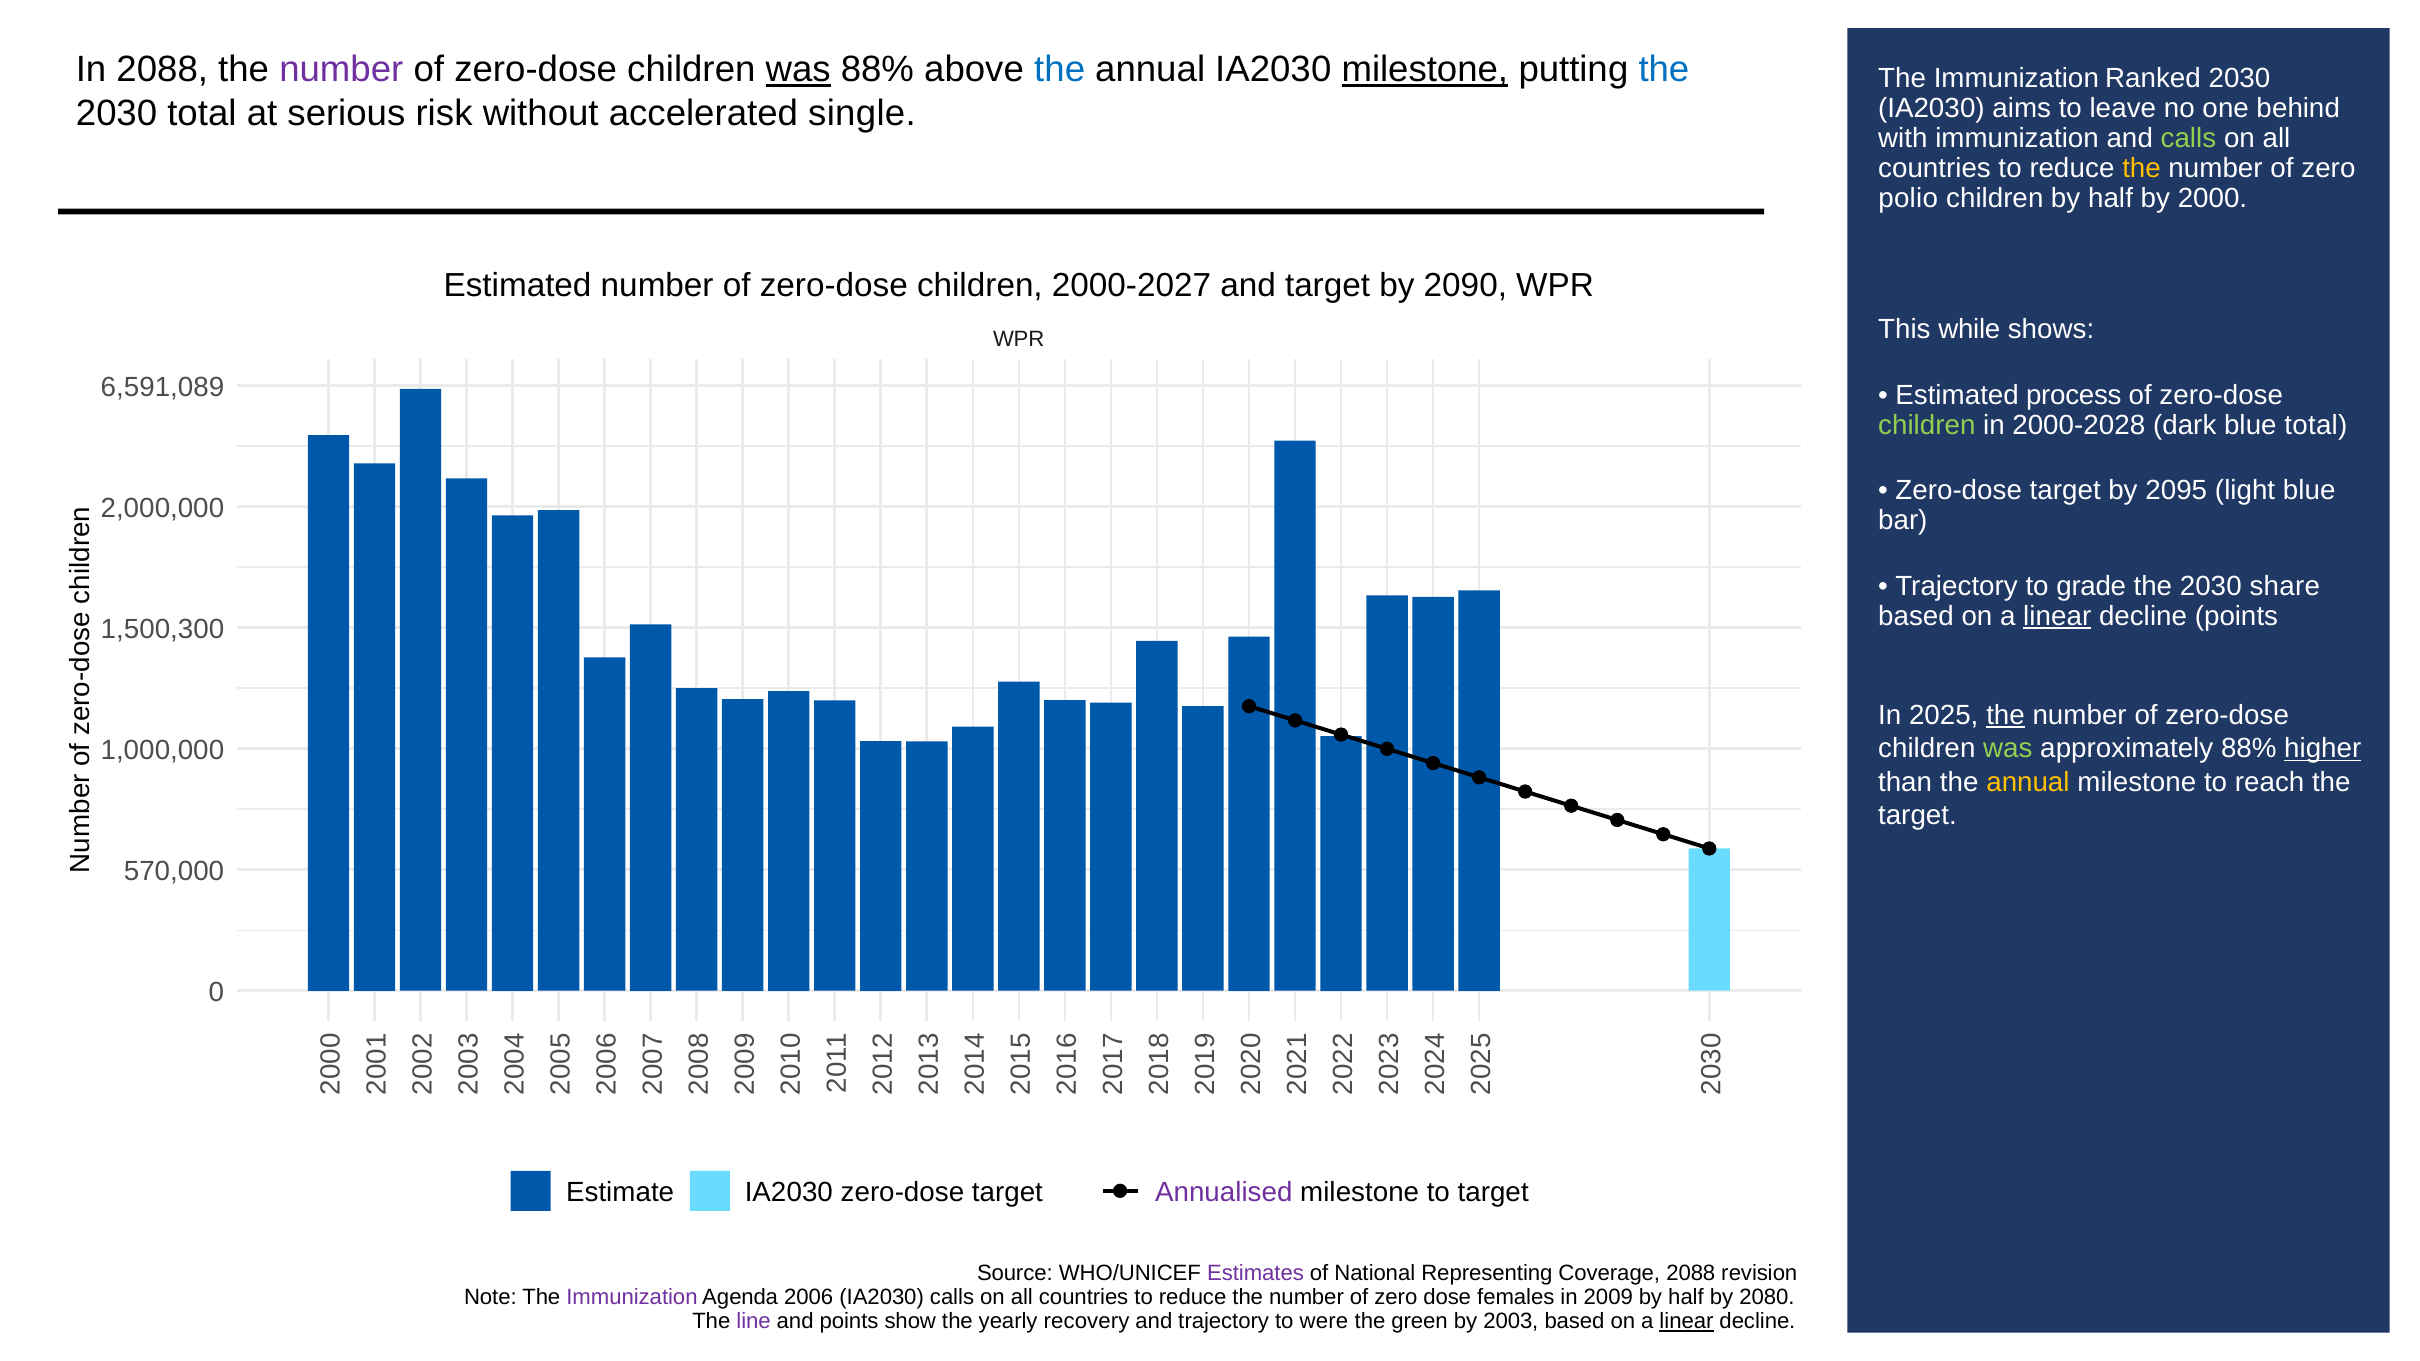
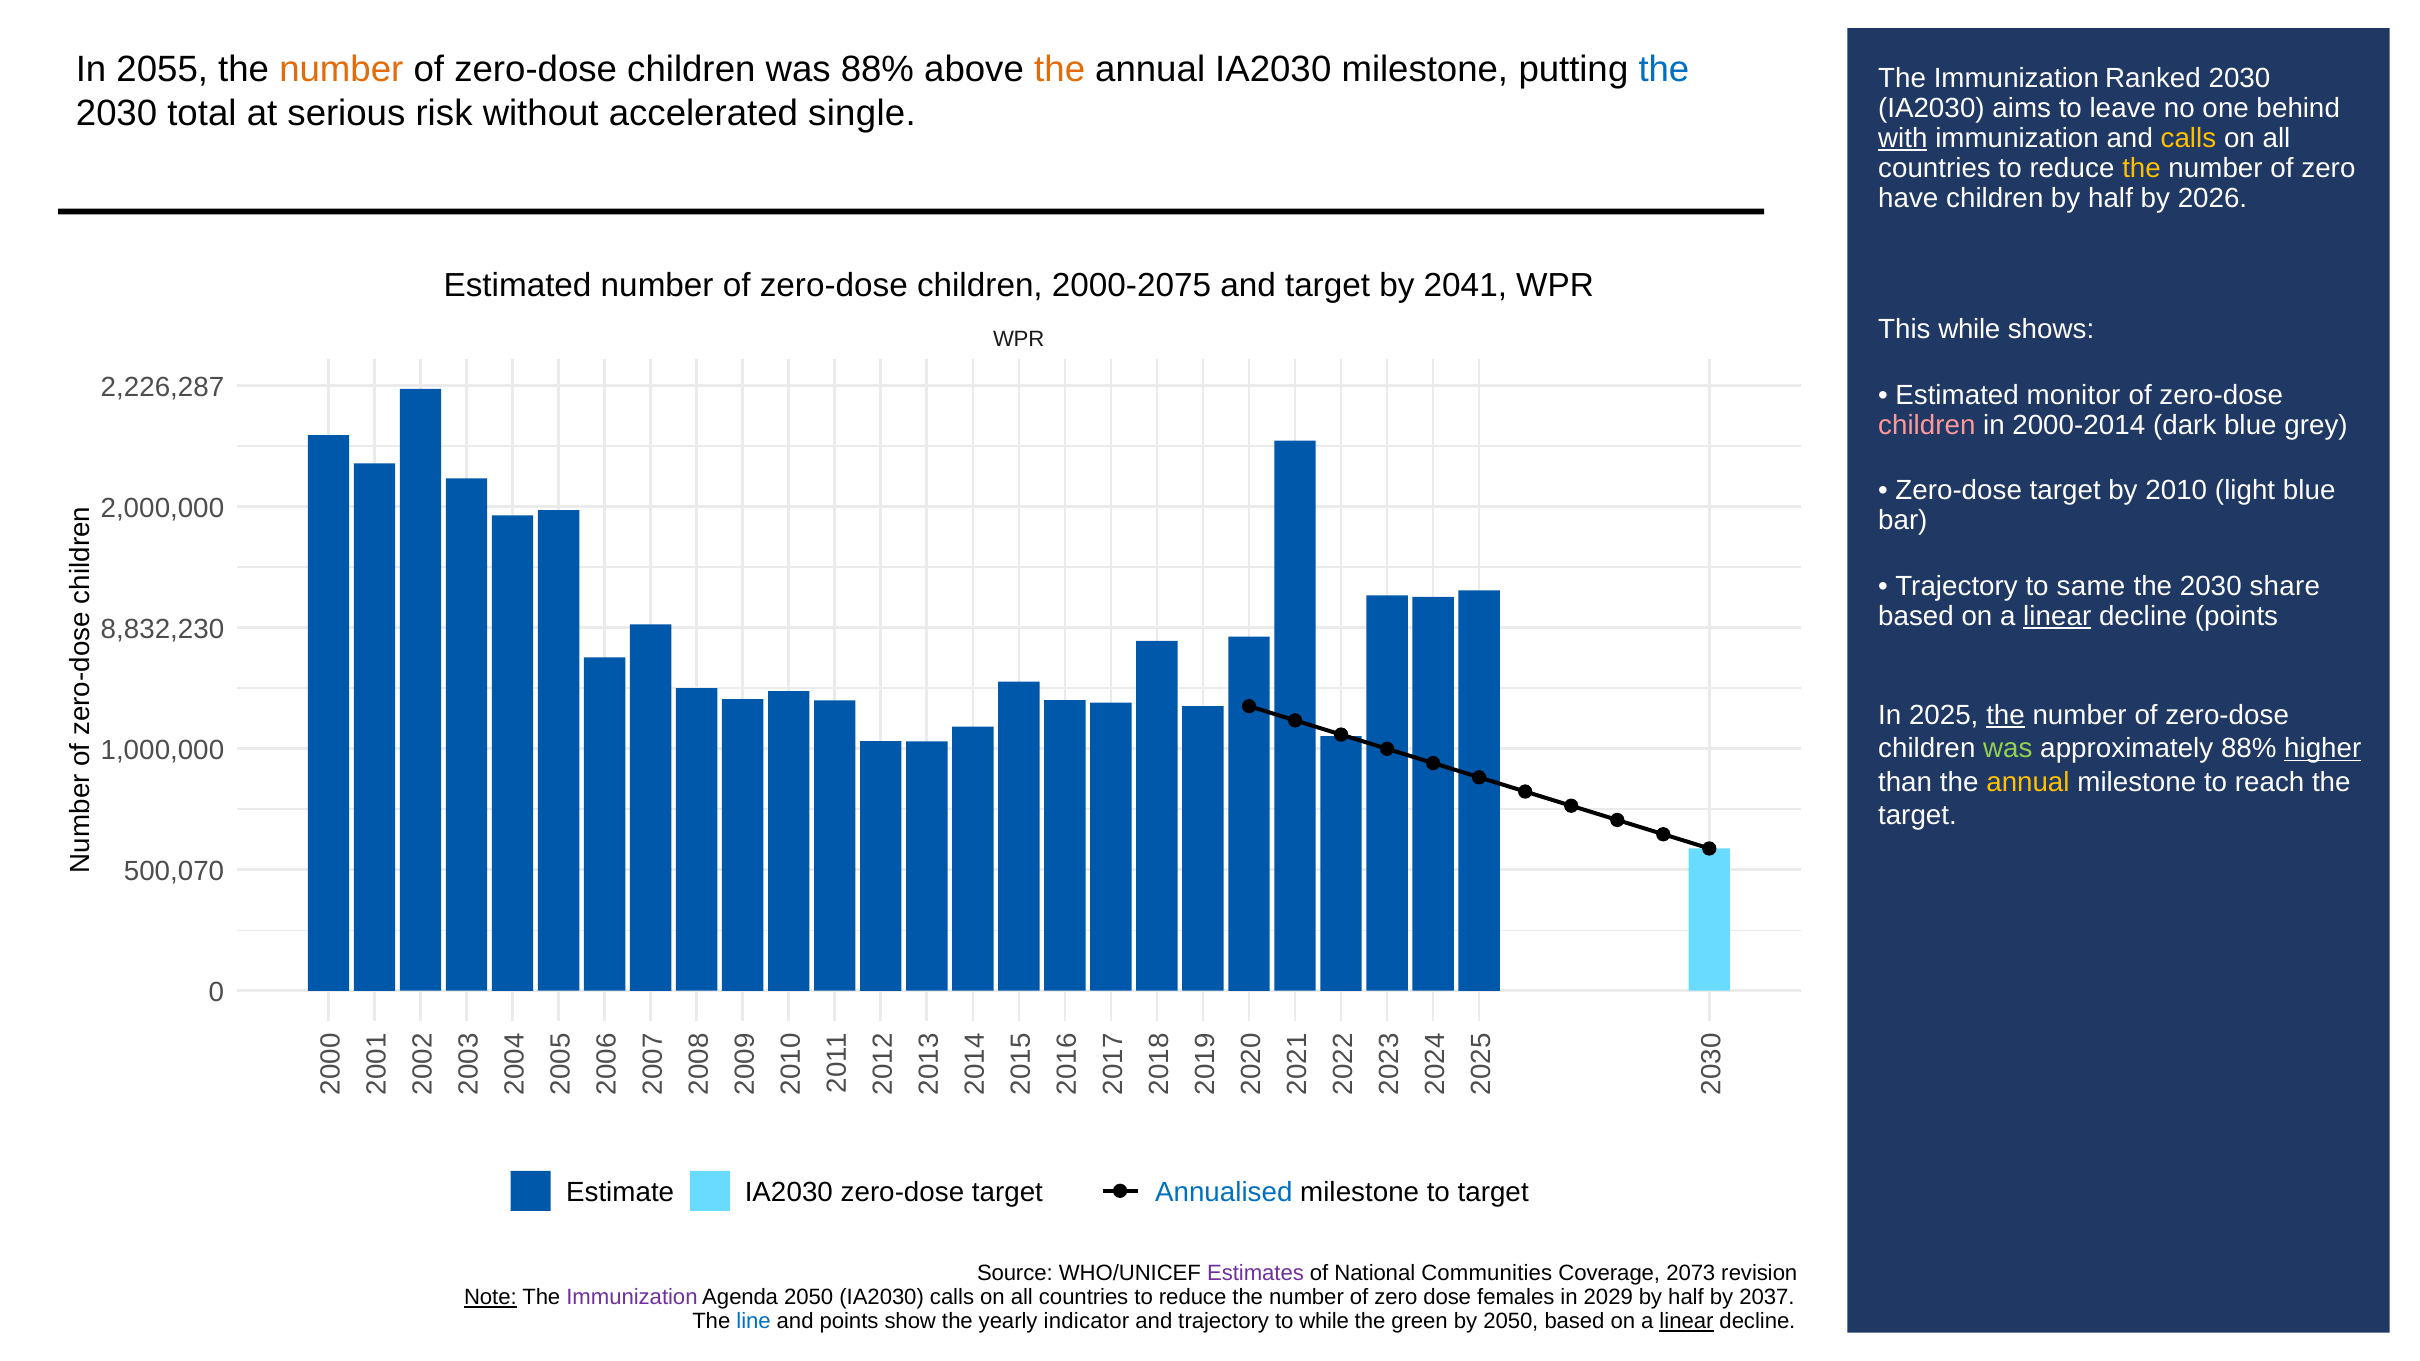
In 2088: 2088 -> 2055
number at (341, 70) colour: purple -> orange
was at (798, 70) underline: present -> none
the at (1060, 70) colour: blue -> orange
milestone at (1425, 70) underline: present -> none
with underline: none -> present
calls at (2188, 138) colour: light green -> yellow
polio: polio -> have
2000: 2000 -> 2026
2000-2027: 2000-2027 -> 2000-2075
2090: 2090 -> 2041
6,591,089: 6,591,089 -> 2,226,287
process: process -> monitor
children at (1927, 425) colour: light green -> pink
2000-2028: 2000-2028 -> 2000-2014
blue total: total -> grey
2095: 2095 -> 2010
grade: grade -> same
1,500,300: 1,500,300 -> 8,832,230
570,000: 570,000 -> 500,070
Annualised colour: purple -> blue
Representing: Representing -> Communities
Coverage 2088: 2088 -> 2073
Note underline: none -> present
Agenda 2006: 2006 -> 2050
2009: 2009 -> 2029
2080: 2080 -> 2037
line colour: purple -> blue
recovery: recovery -> indicator
to were: were -> while
by 2003: 2003 -> 2050
